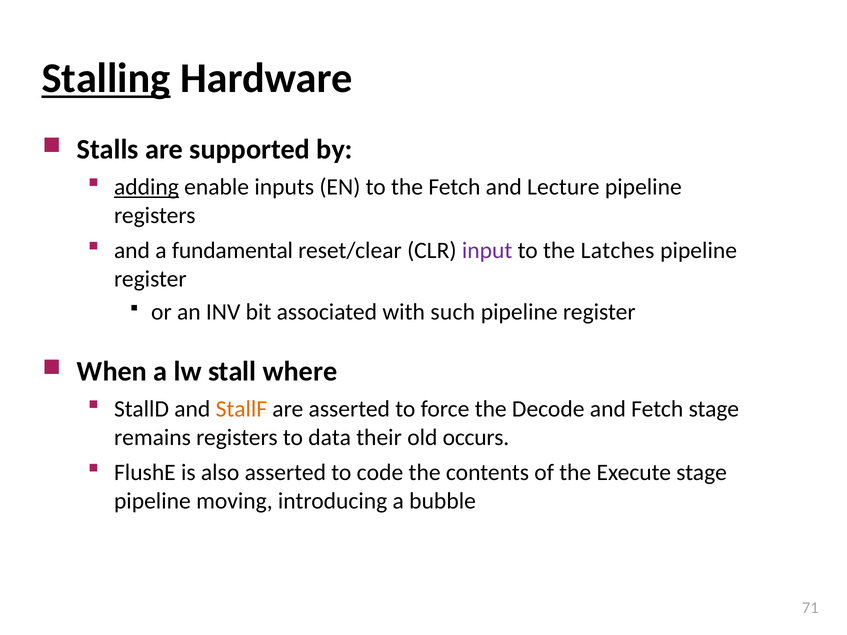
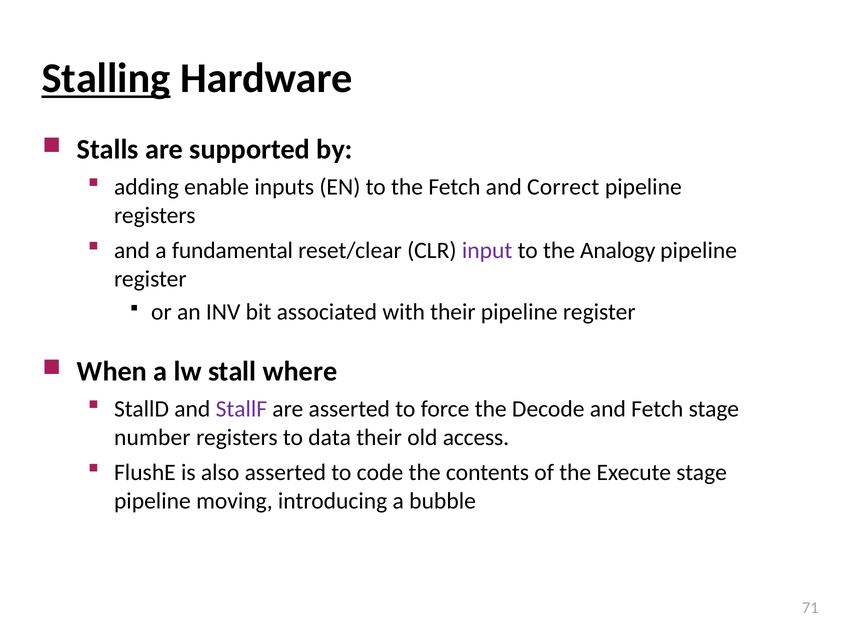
adding underline: present -> none
Lecture: Lecture -> Correct
Latches: Latches -> Analogy
with such: such -> their
StallF colour: orange -> purple
remains: remains -> number
occurs: occurs -> access
